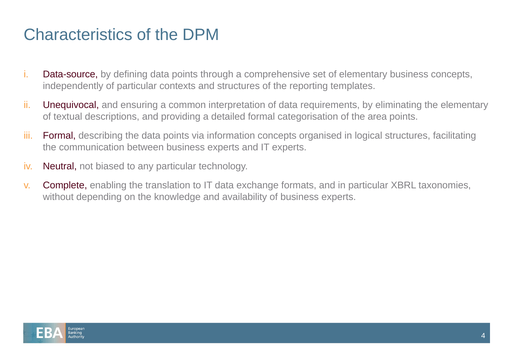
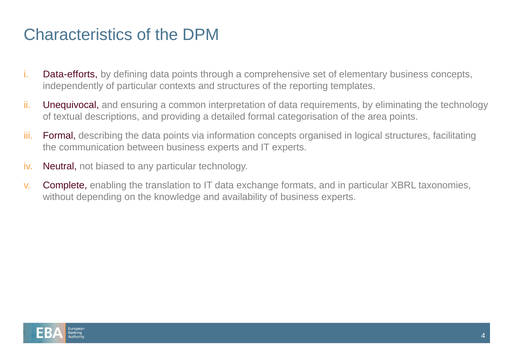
Data-source: Data-source -> Data-efforts
the elementary: elementary -> technology
